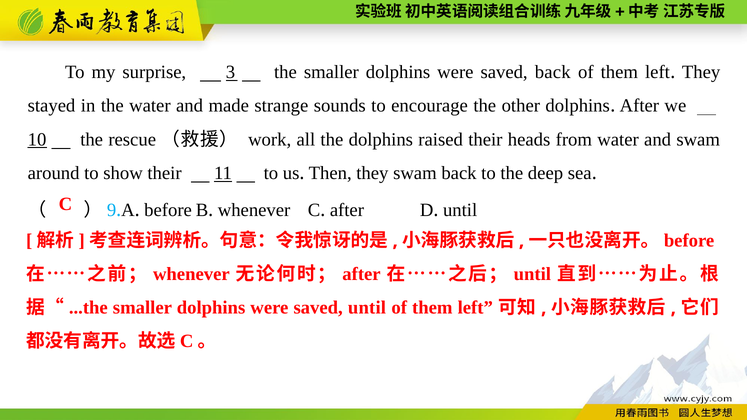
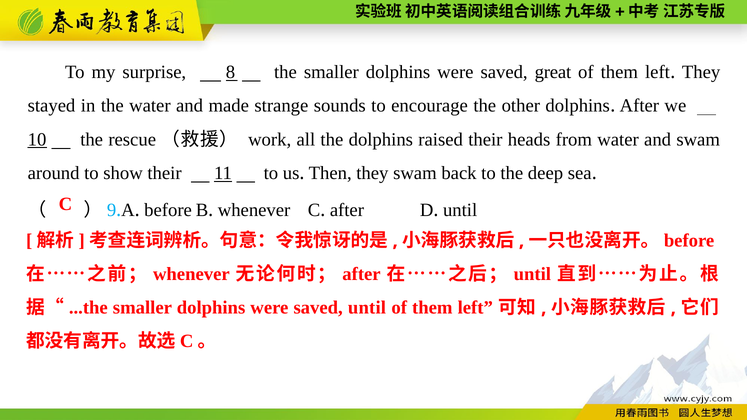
3: 3 -> 8
saved back: back -> great
